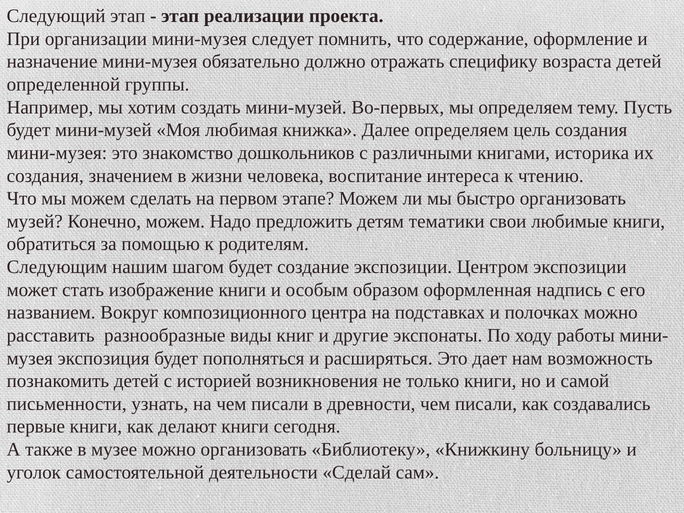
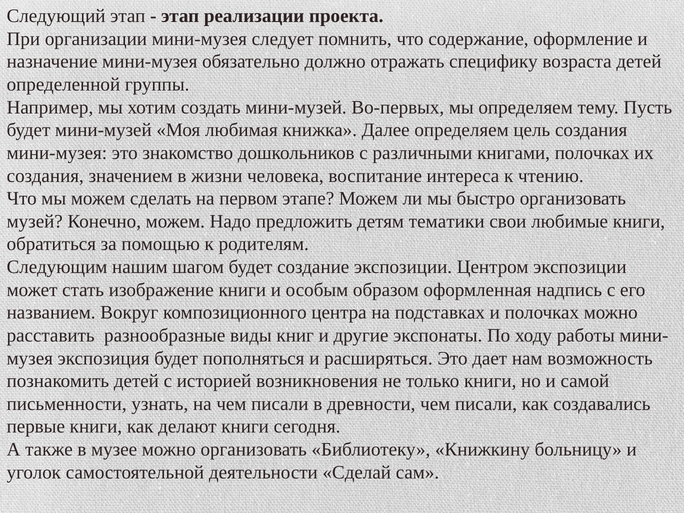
книгами историка: историка -> полочках
